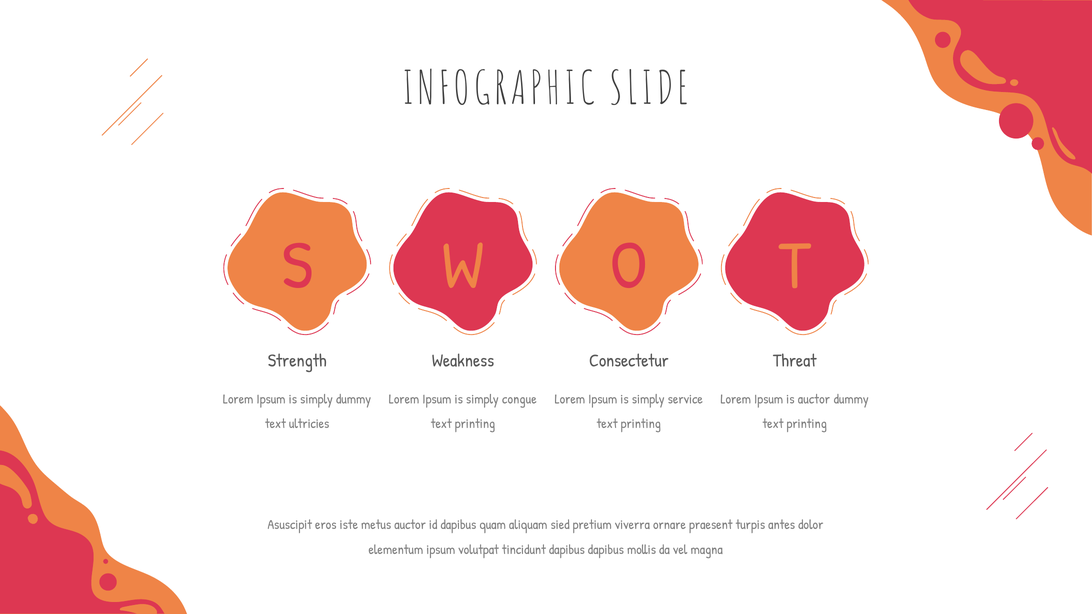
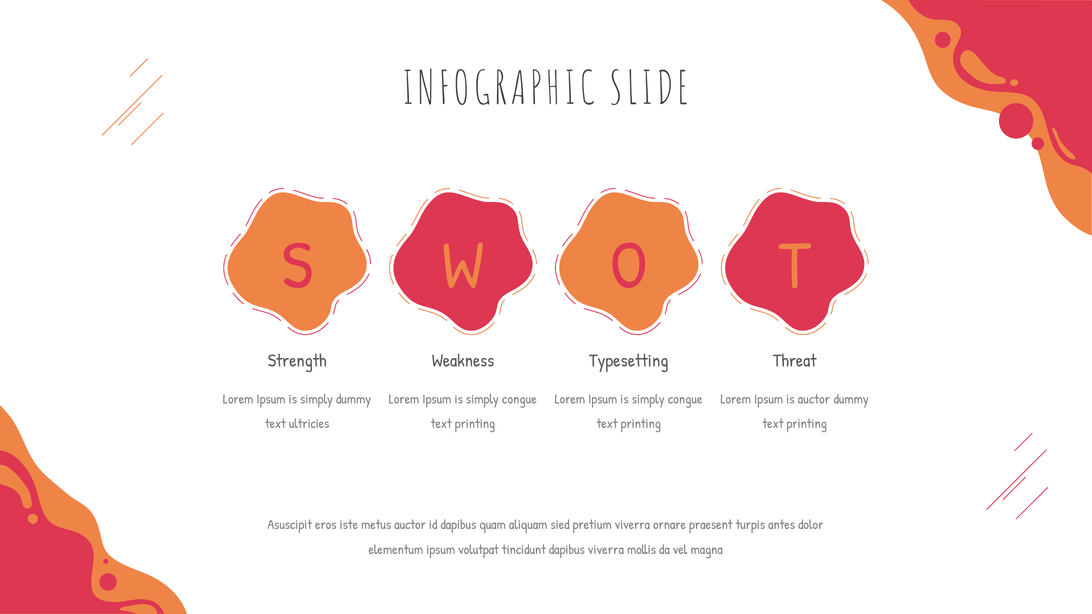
Consectetur: Consectetur -> Typesetting
service at (685, 399): service -> congue
dapibus dapibus: dapibus -> viverra
